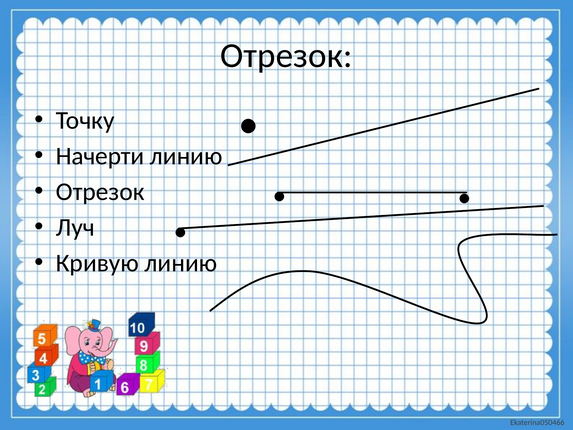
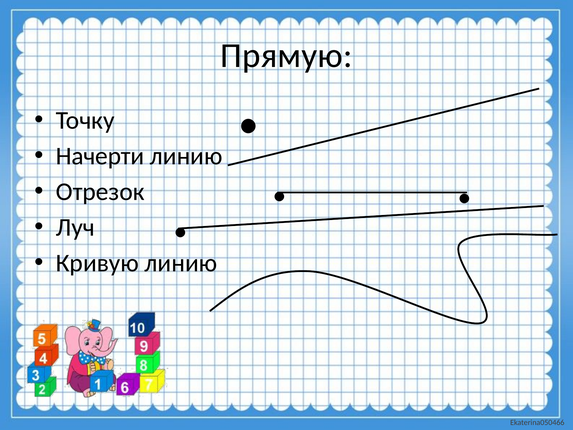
Отрезок at (286, 55): Отрезок -> Прямую
